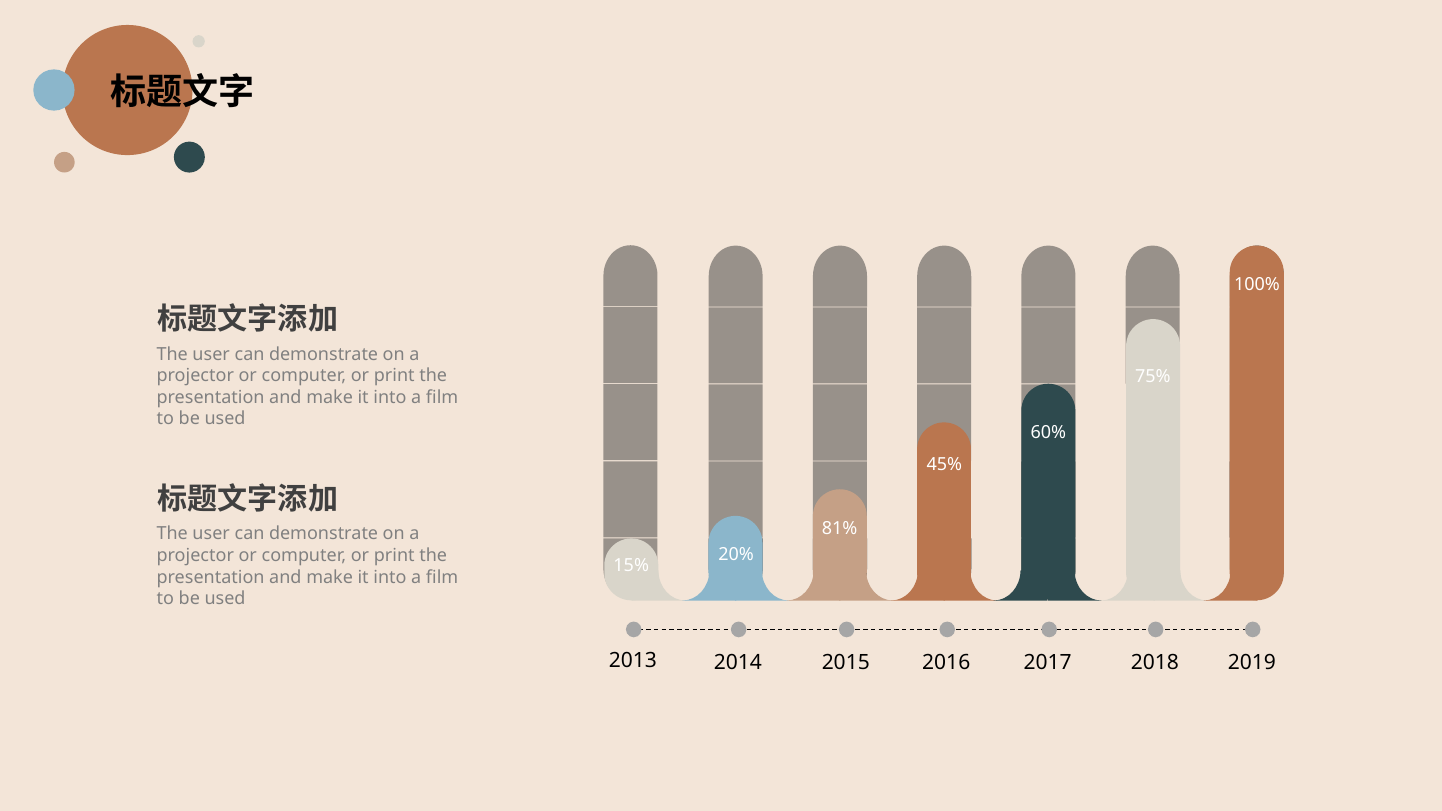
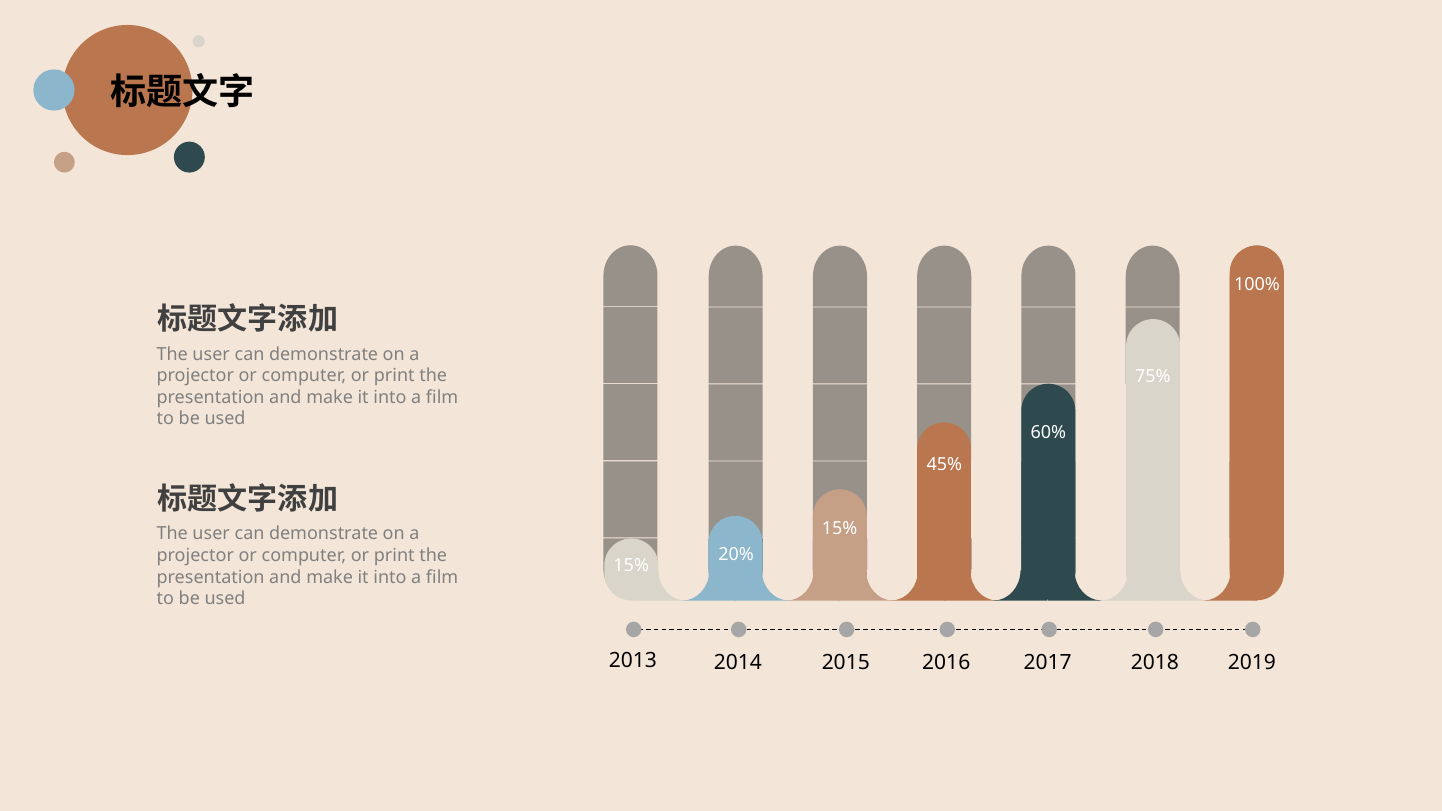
81% at (840, 529): 81% -> 15%
